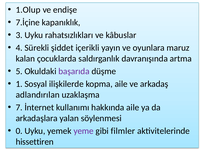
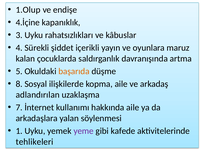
7.İçine: 7.İçine -> 4.İçine
başarıda colour: purple -> orange
1: 1 -> 8
0: 0 -> 1
filmler: filmler -> kafede
hissettiren: hissettiren -> tehlikeleri
